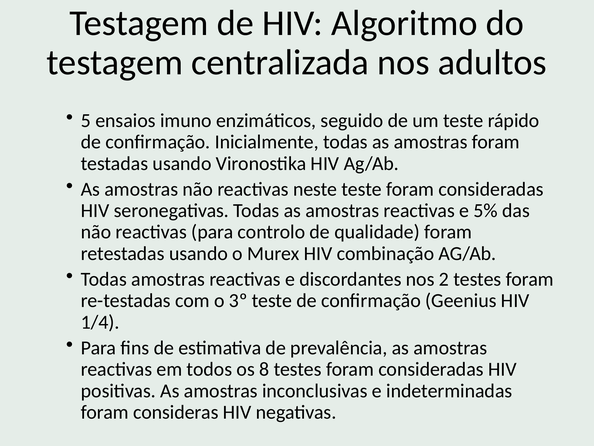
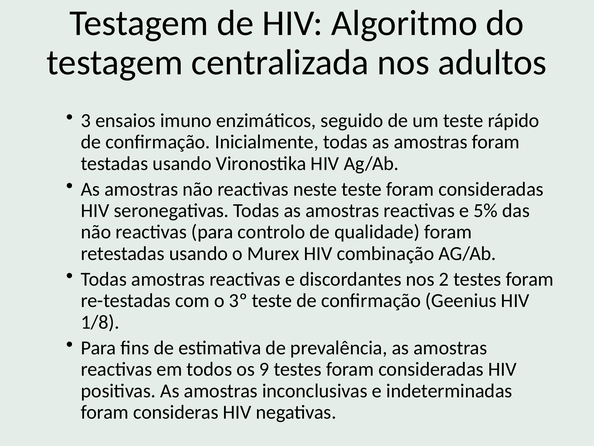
5: 5 -> 3
1/4: 1/4 -> 1/8
8: 8 -> 9
